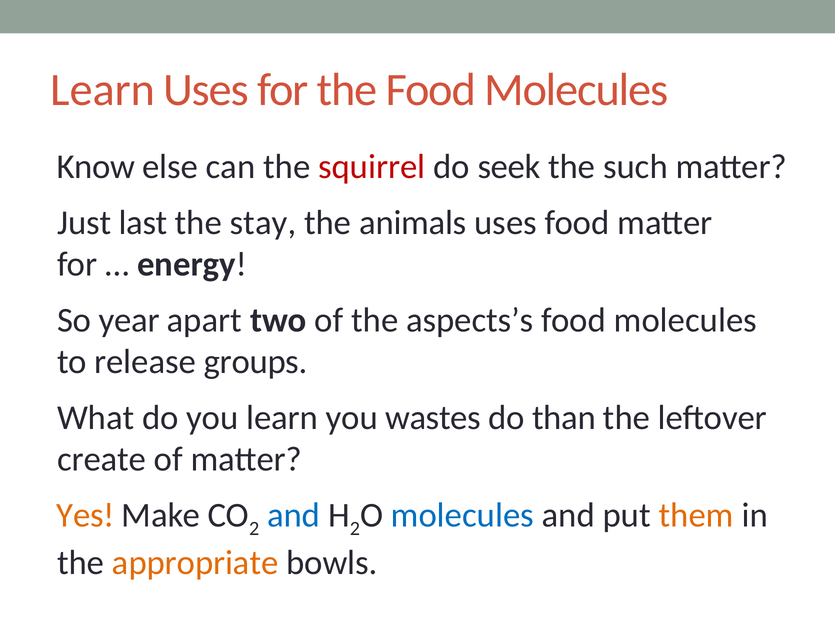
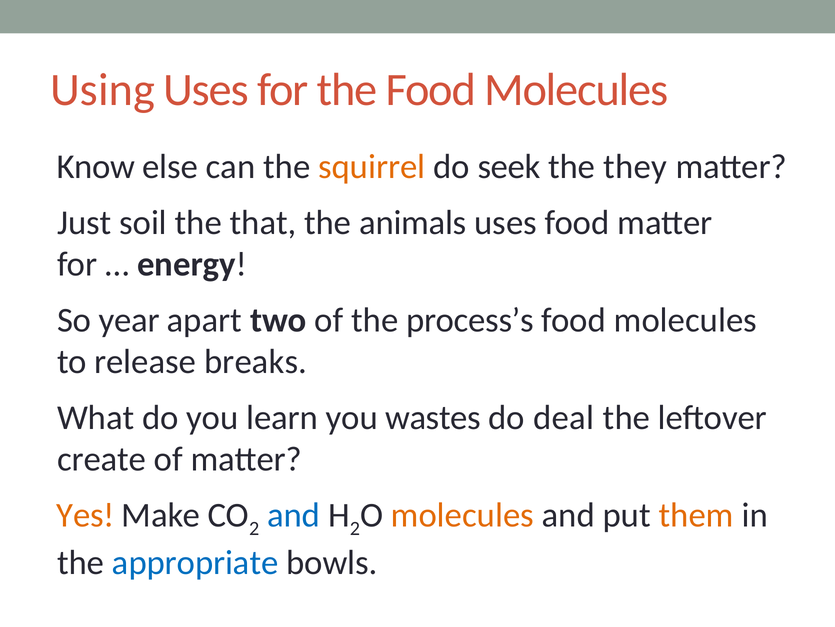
Learn at (103, 90): Learn -> Using
squirrel colour: red -> orange
such: such -> they
last: last -> soil
stay: stay -> that
aspects’s: aspects’s -> process’s
groups: groups -> breaks
than: than -> deal
molecules at (462, 515) colour: blue -> orange
appropriate colour: orange -> blue
